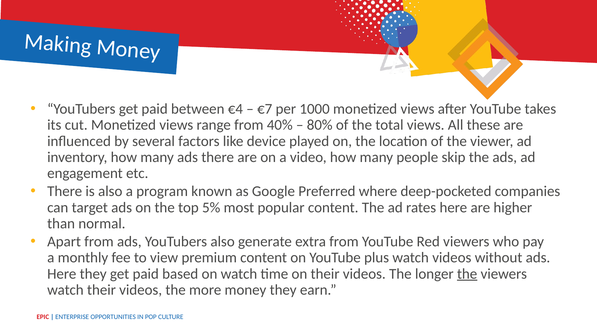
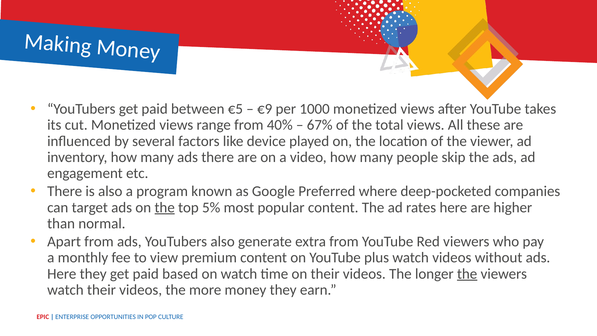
€4: €4 -> €5
€7: €7 -> €9
80%: 80% -> 67%
the at (165, 207) underline: none -> present
